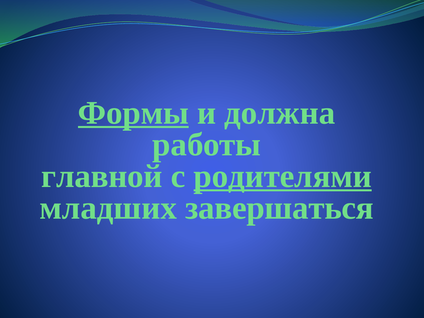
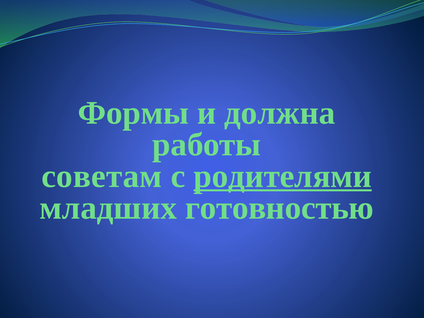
Формы underline: present -> none
главной: главной -> советам
завершаться: завершаться -> готовностью
